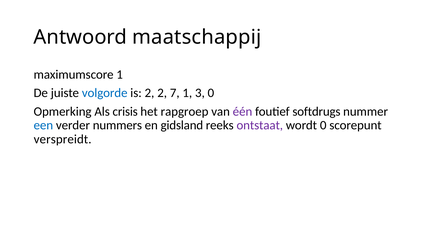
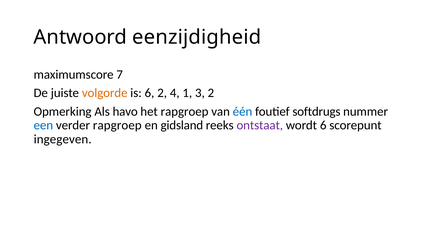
maatschappij: maatschappij -> eenzijdigheid
maximumscore 1: 1 -> 7
volgorde colour: blue -> orange
is 2: 2 -> 6
7: 7 -> 4
3 0: 0 -> 2
crisis: crisis -> havo
één colour: purple -> blue
verder nummers: nummers -> rapgroep
wordt 0: 0 -> 6
verspreidt: verspreidt -> ingegeven
